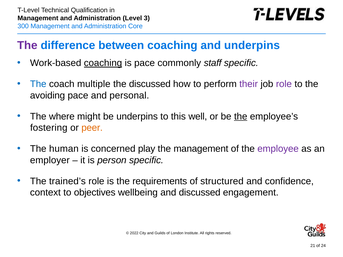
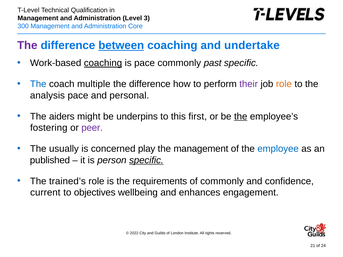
between underline: none -> present
and underpins: underpins -> undertake
staff: staff -> past
discussed at (150, 84): discussed -> difference
role at (284, 84) colour: purple -> orange
avoiding: avoiding -> analysis
where: where -> aiders
well: well -> first
peer colour: orange -> purple
human: human -> usually
employee colour: purple -> blue
employer: employer -> published
specific at (146, 160) underline: none -> present
of structured: structured -> commonly
context: context -> current
and discussed: discussed -> enhances
